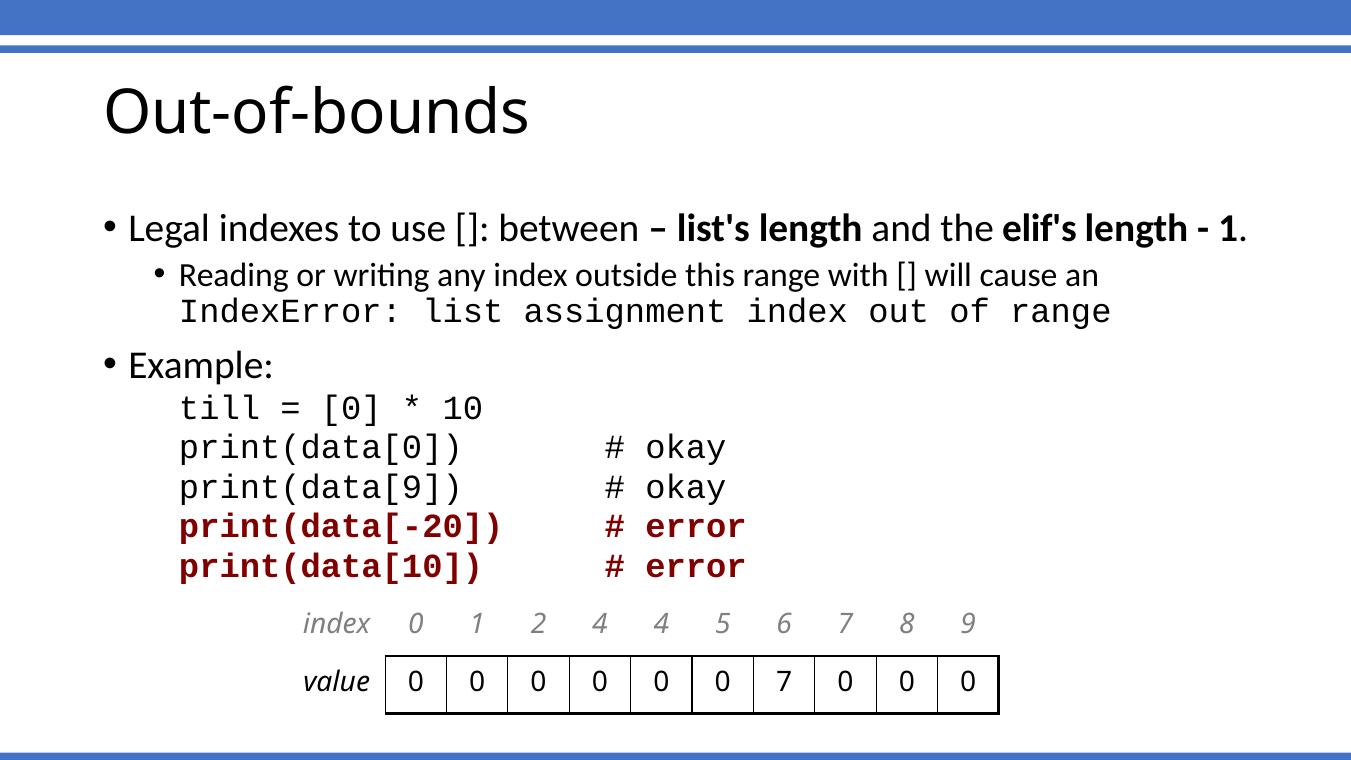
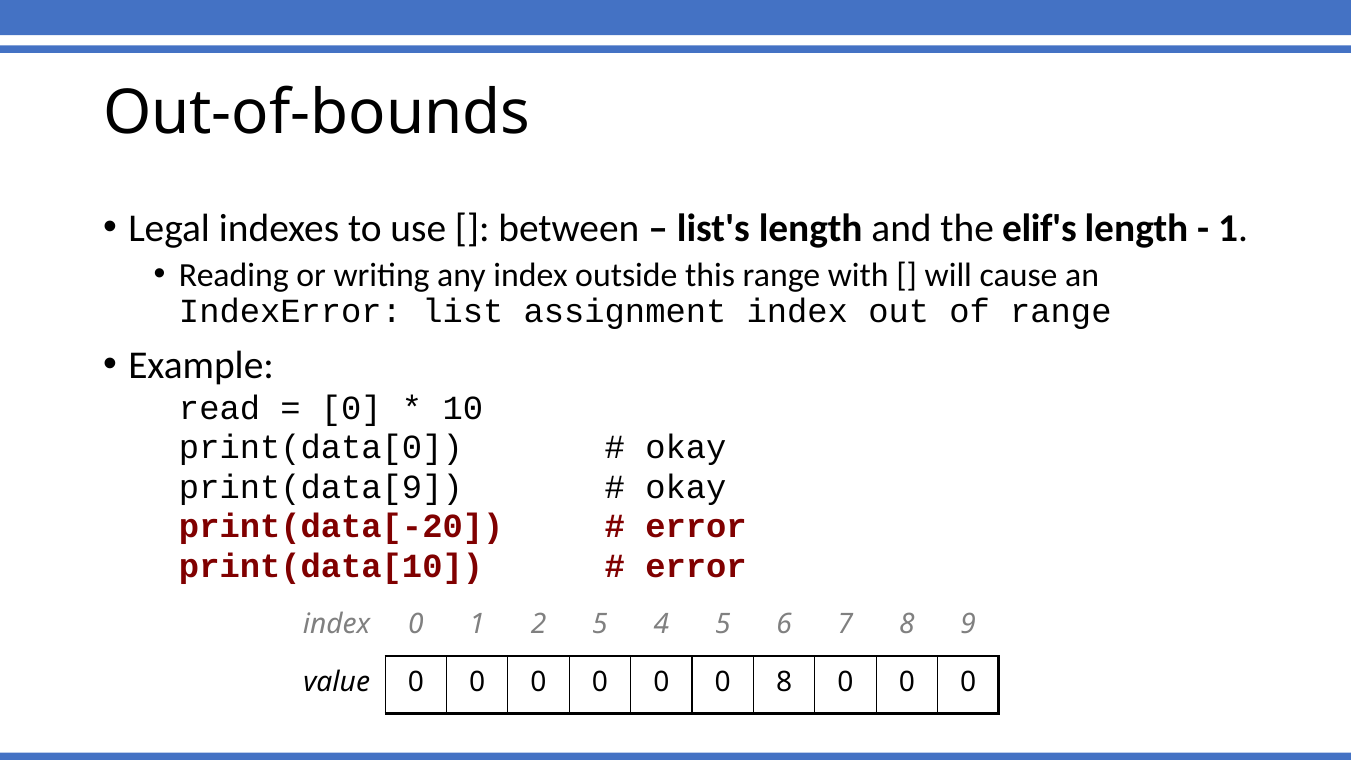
till: till -> read
2 4: 4 -> 5
0 7: 7 -> 8
